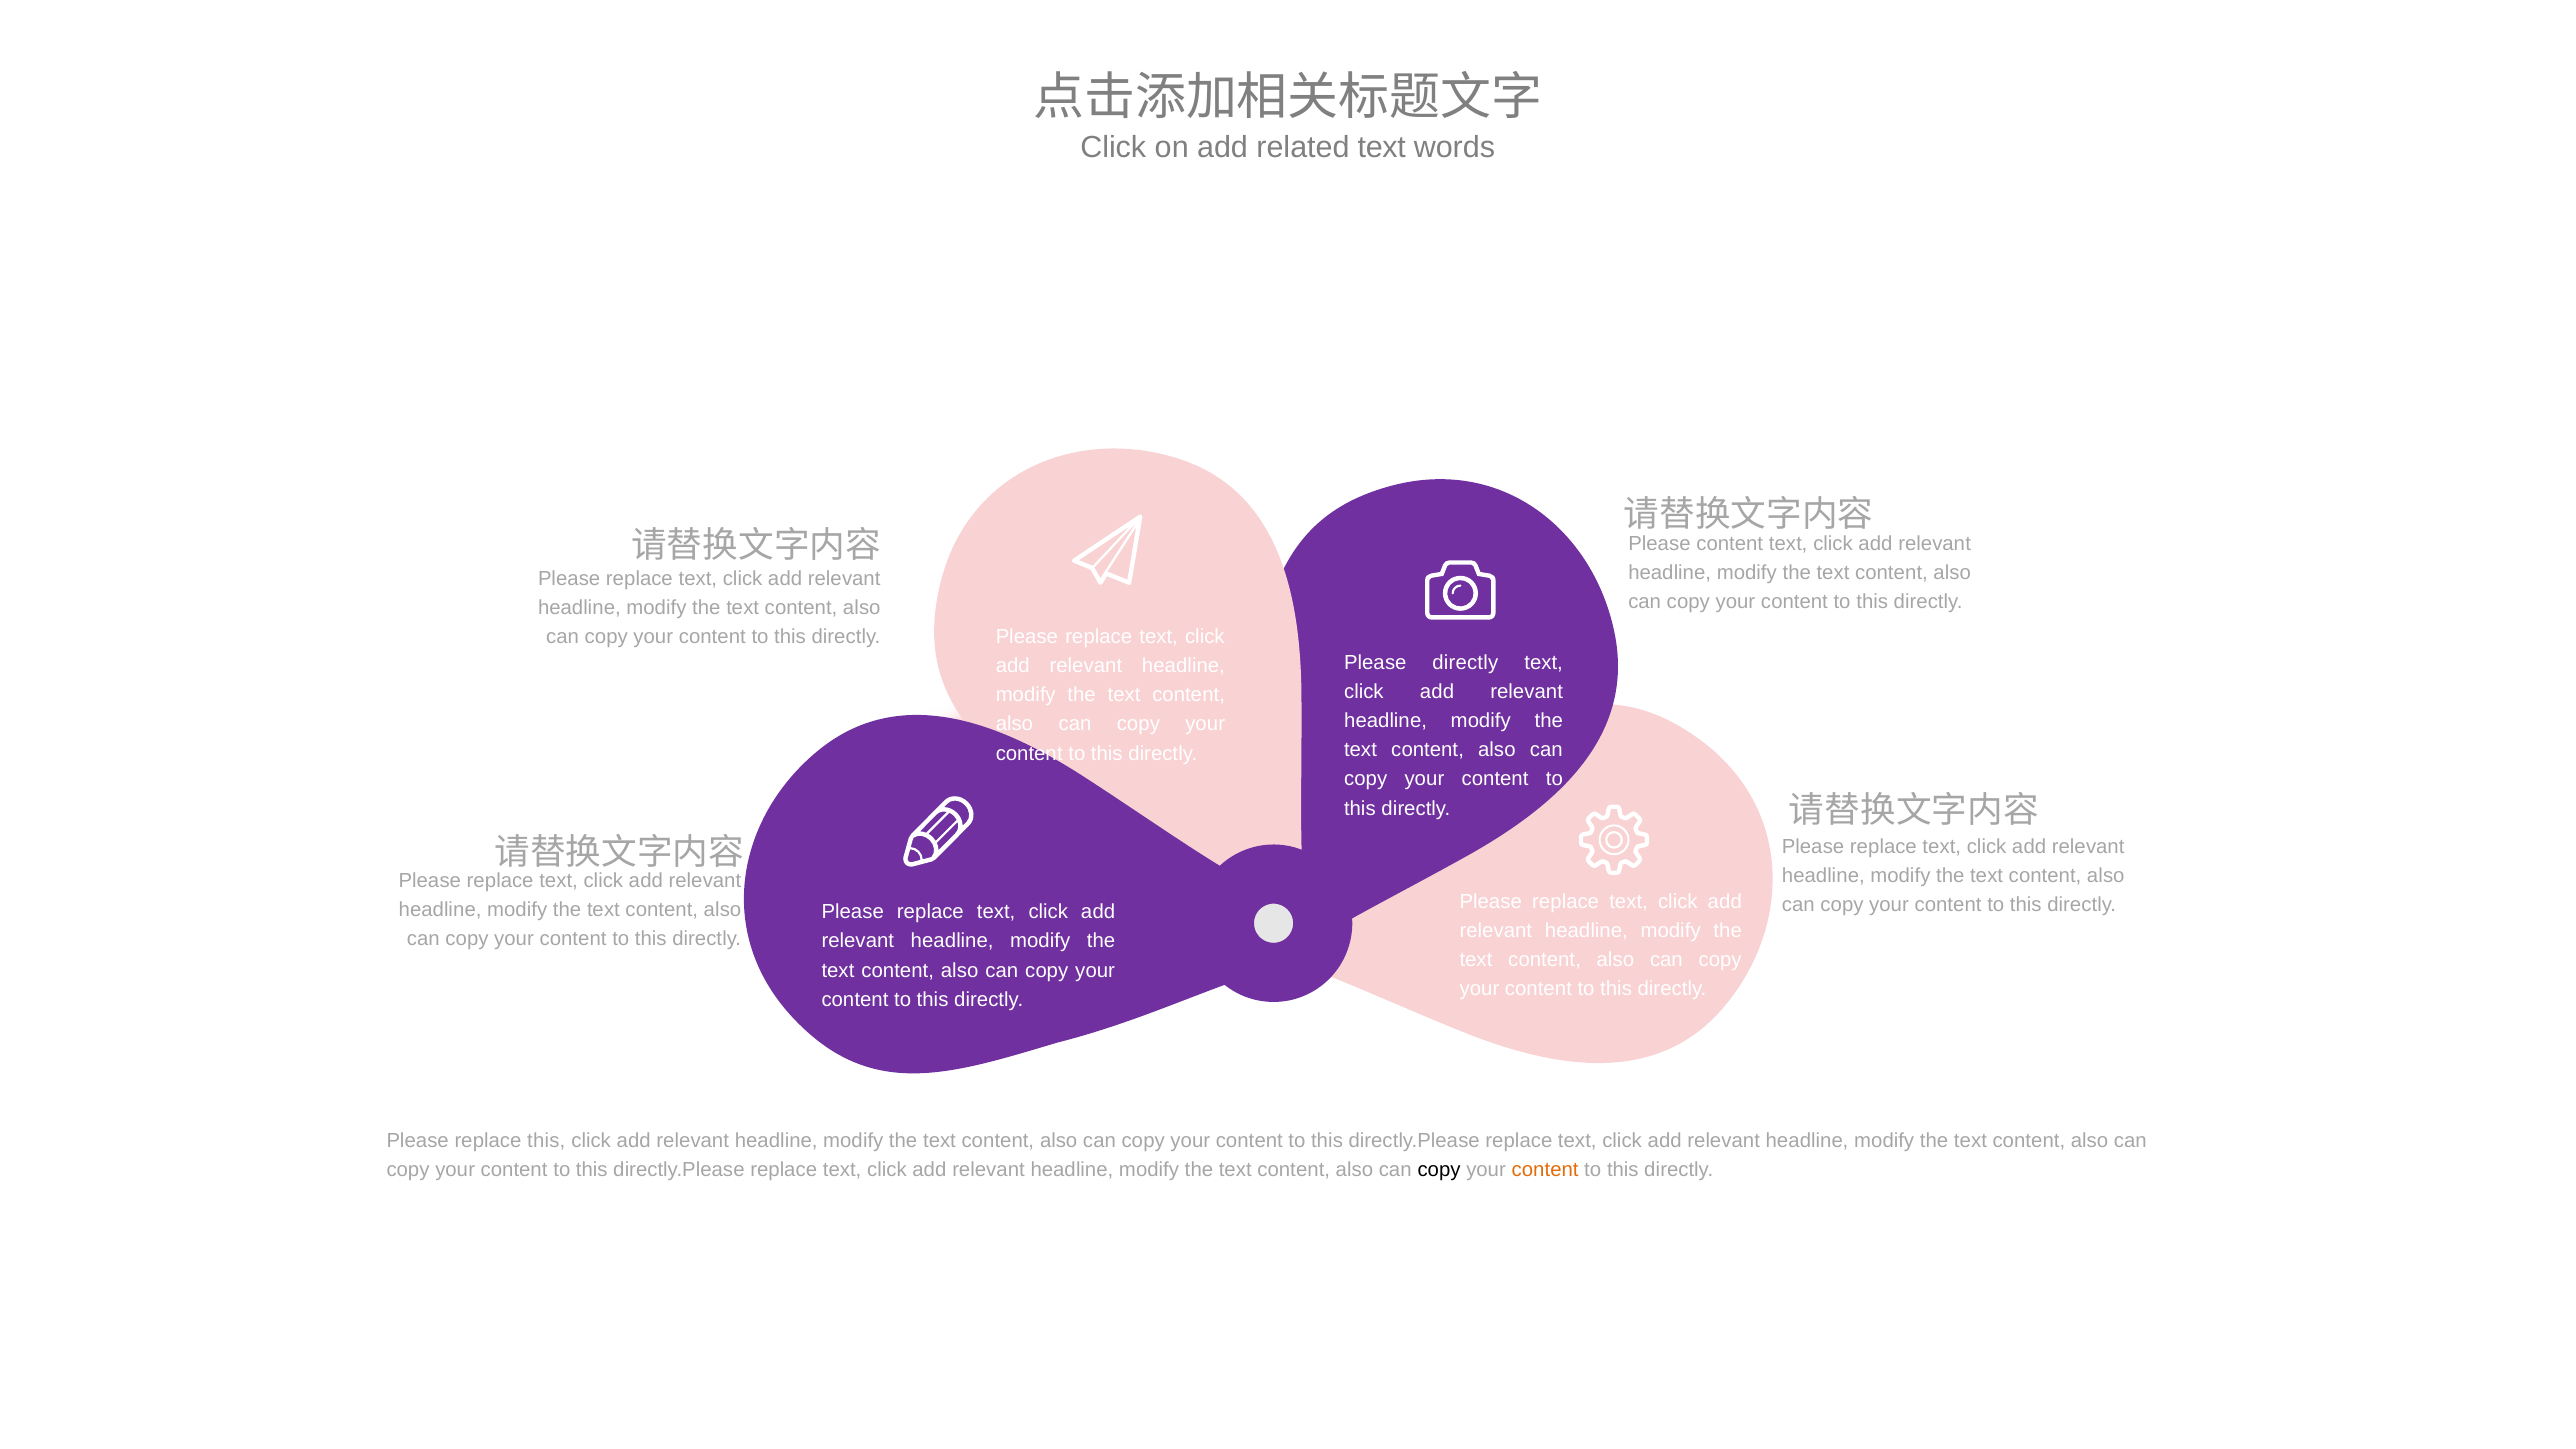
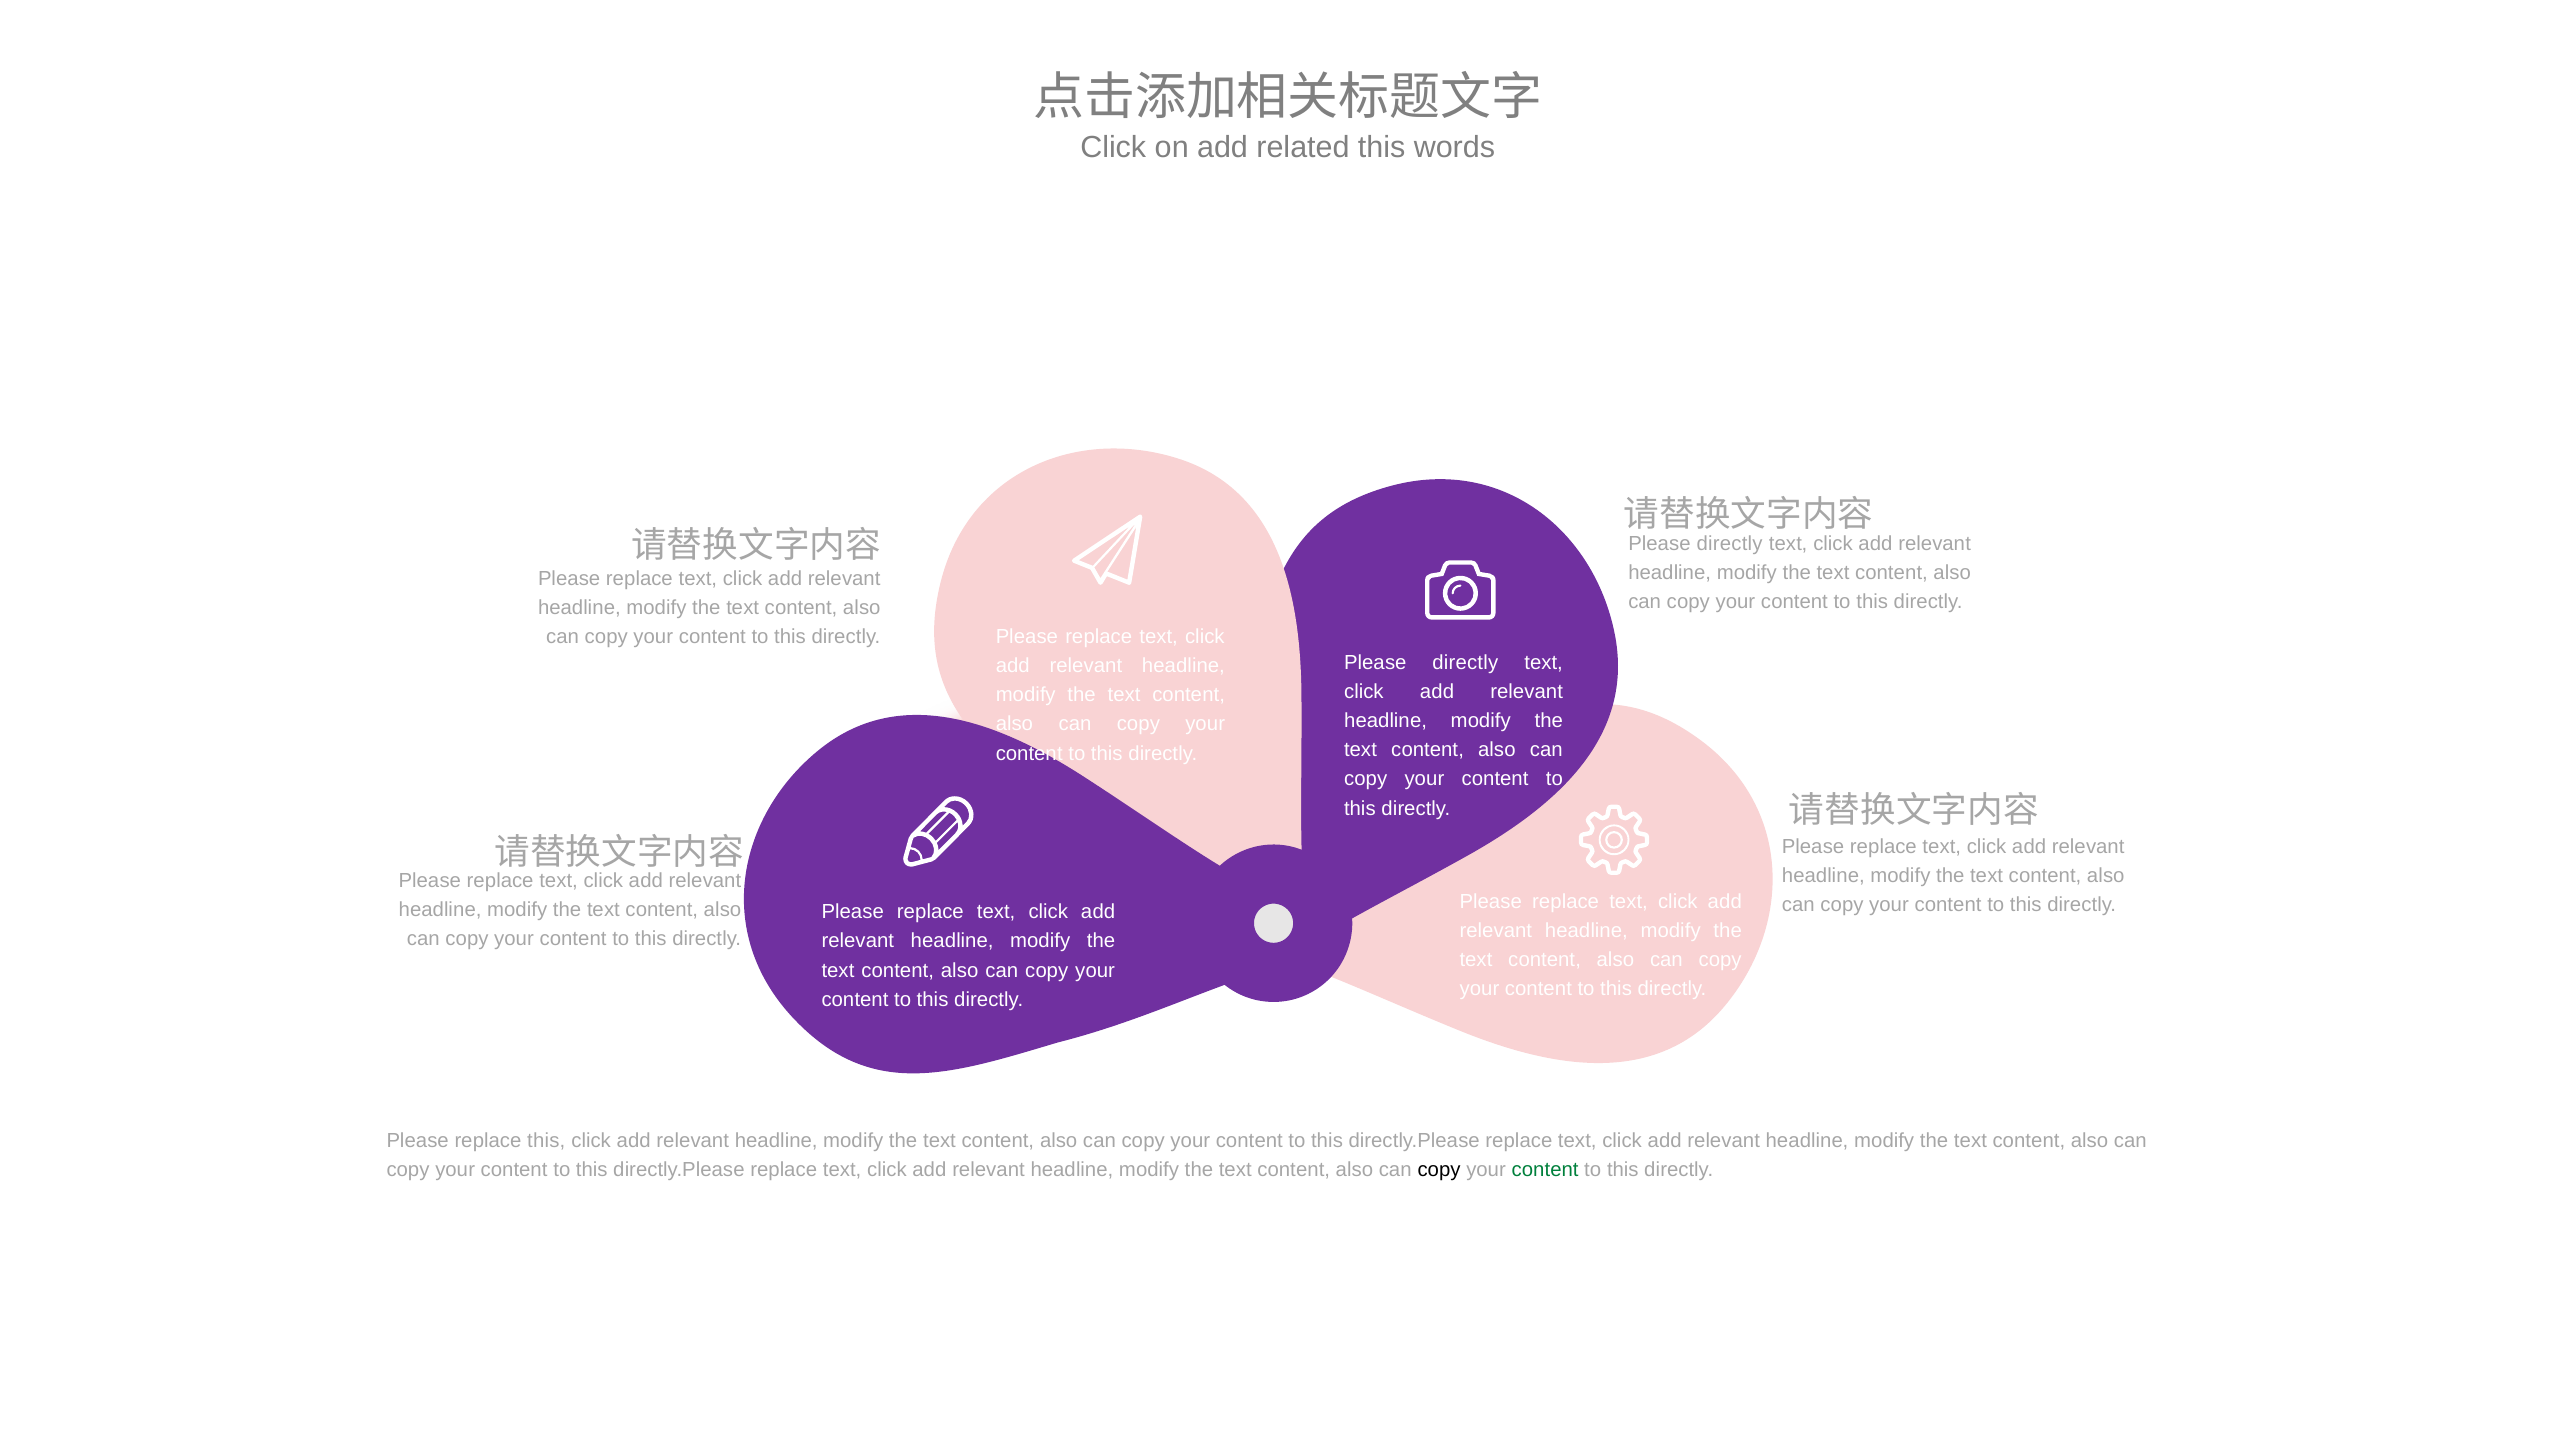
related text: text -> this
content at (1730, 543): content -> directly
content at (1545, 1169) colour: orange -> green
